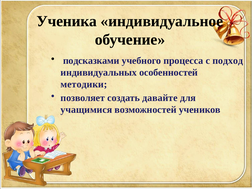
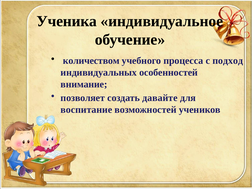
подсказками: подсказками -> количеством
методики: методики -> внимание
учащимися: учащимися -> воспитание
